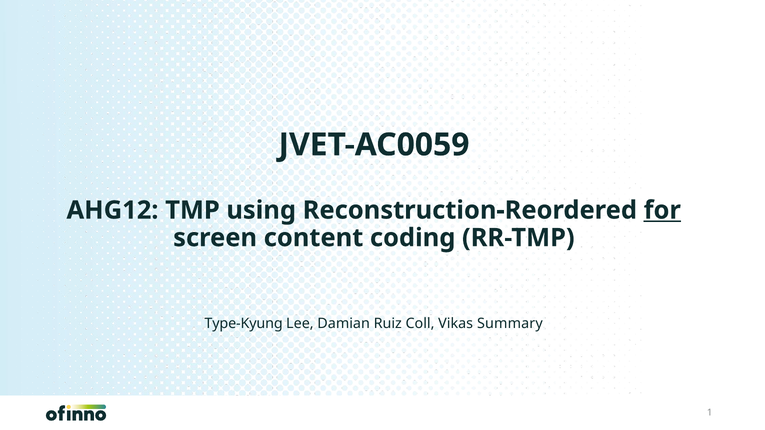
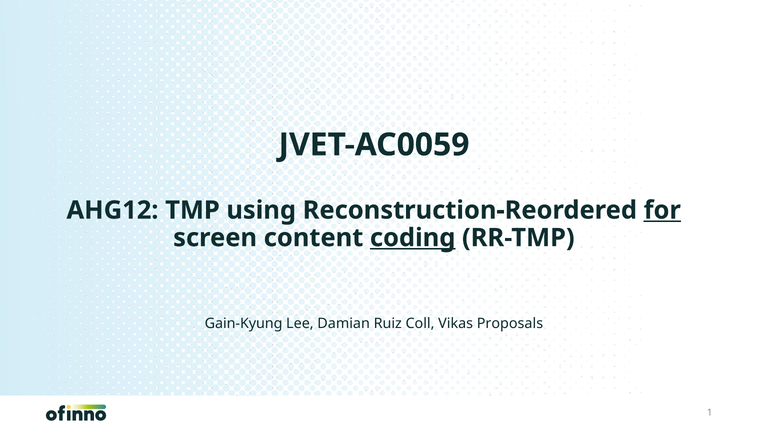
coding underline: none -> present
Type-Kyung: Type-Kyung -> Gain-Kyung
Summary: Summary -> Proposals
